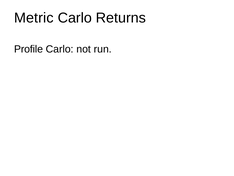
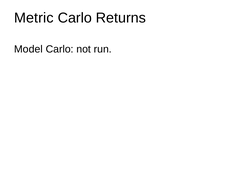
Profile: Profile -> Model
